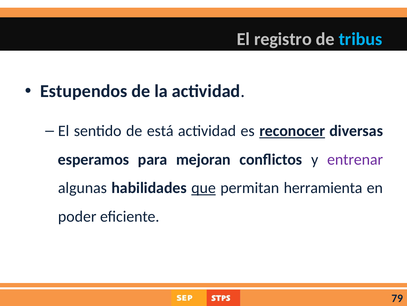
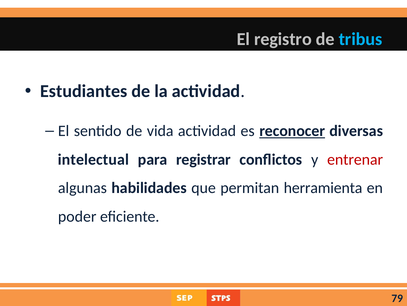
Estupendos: Estupendos -> Estudiantes
está: está -> vida
esperamos: esperamos -> intelectual
mejoran: mejoran -> registrar
entrenar colour: purple -> red
que underline: present -> none
